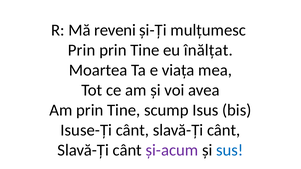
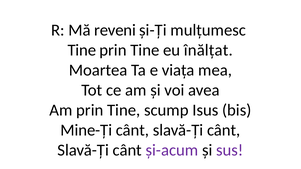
Prin at (82, 50): Prin -> Tine
Isuse-Ți: Isuse-Ți -> Mine-Ți
sus colour: blue -> purple
